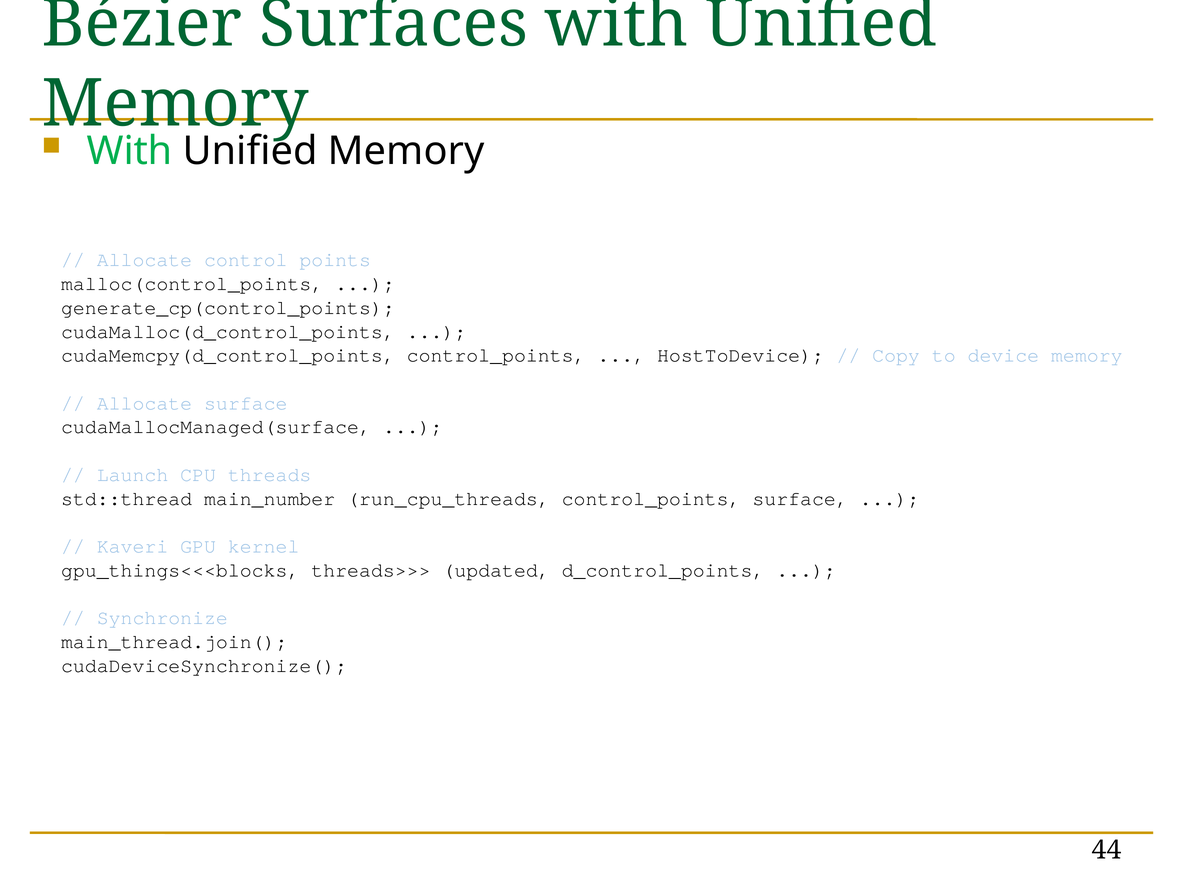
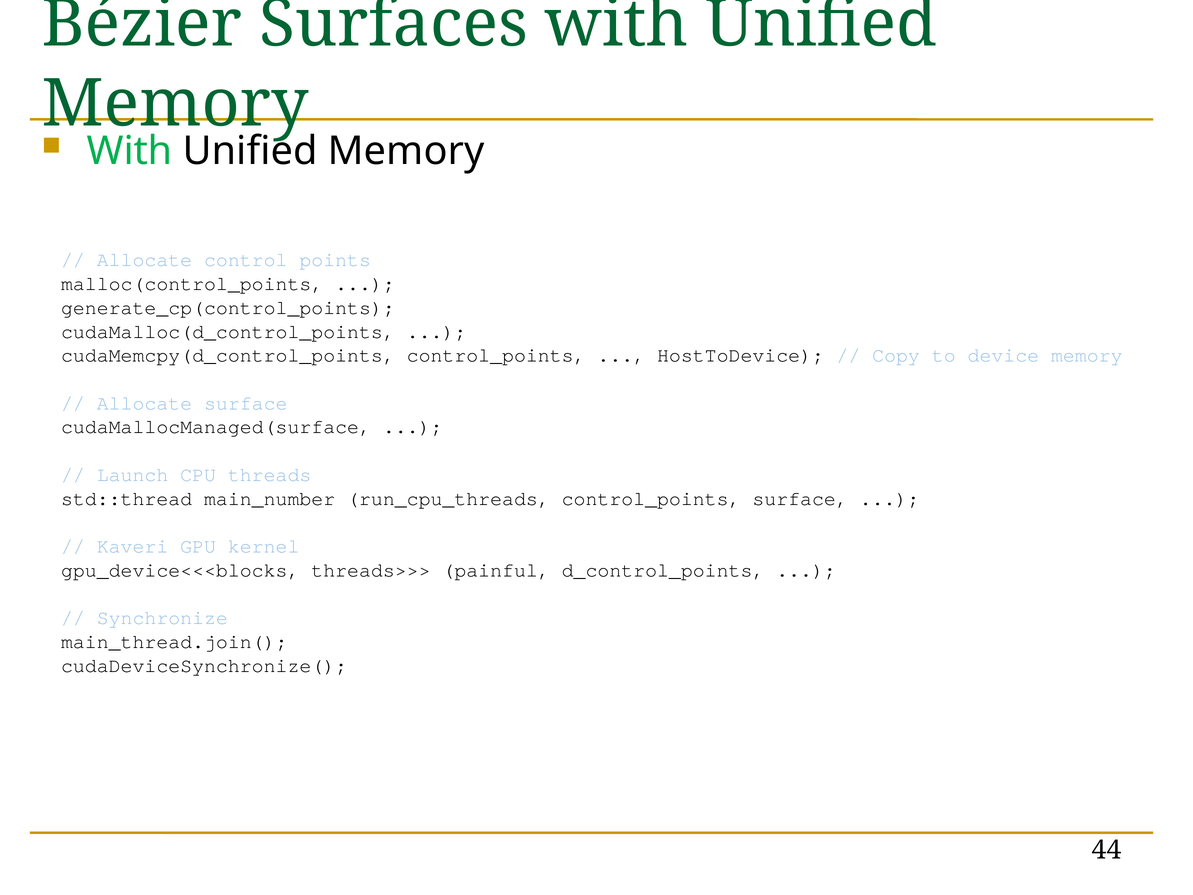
gpu_things<<<blocks: gpu_things<<<blocks -> gpu_device<<<blocks
updated: updated -> painful
